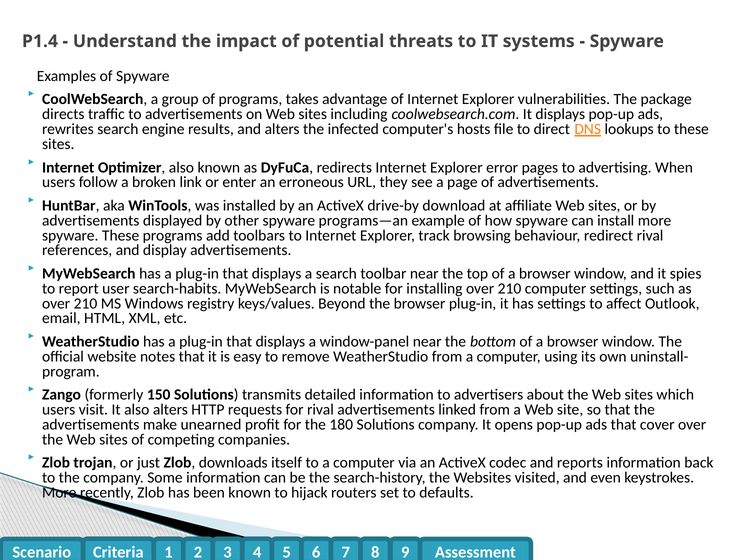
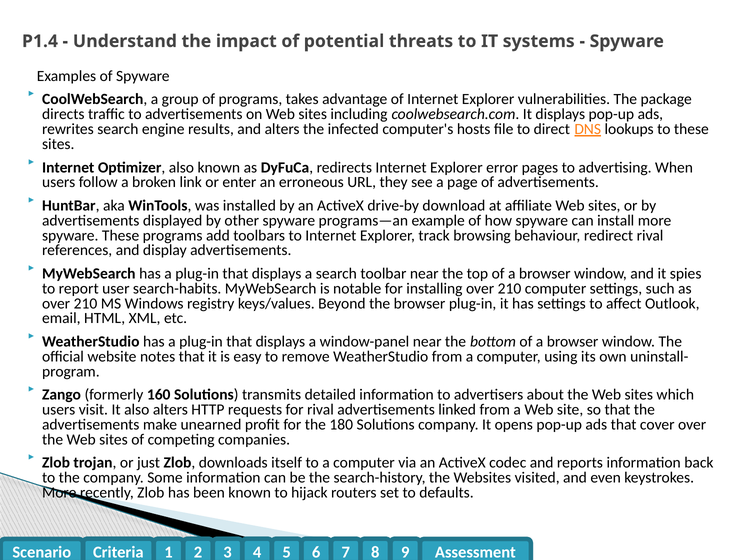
150: 150 -> 160
